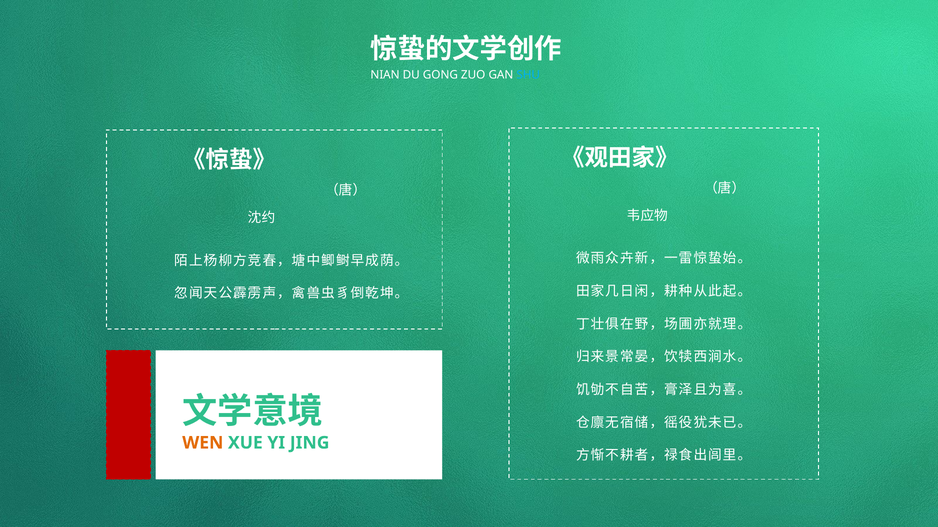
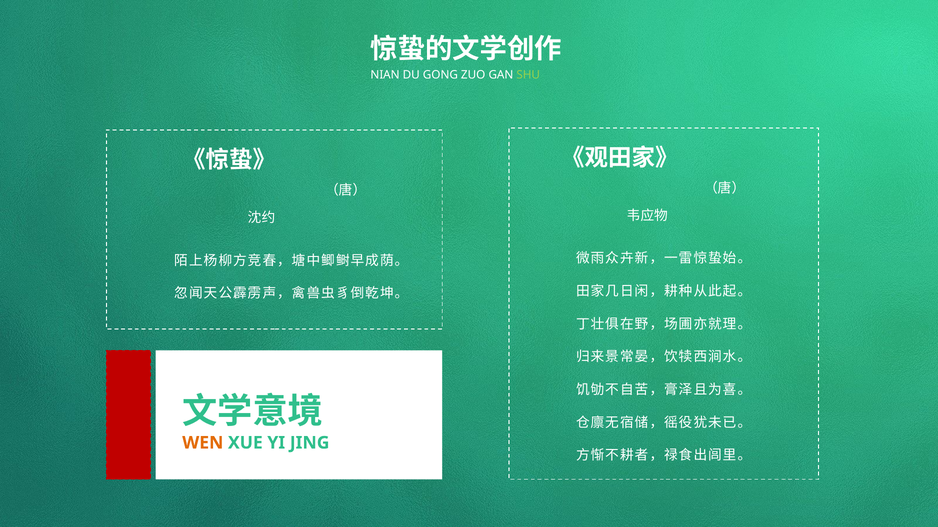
SHU colour: light blue -> light green
